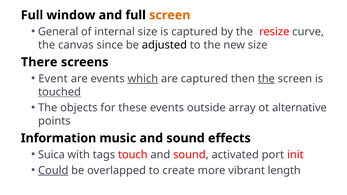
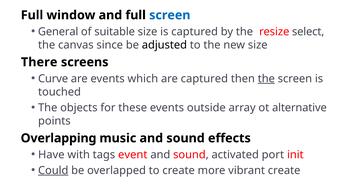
screen at (170, 15) colour: orange -> blue
internal: internal -> suitable
curve: curve -> select
Event: Event -> Curve
which underline: present -> none
touched underline: present -> none
Information: Information -> Overlapping
Suica: Suica -> Have
touch: touch -> event
vibrant length: length -> create
